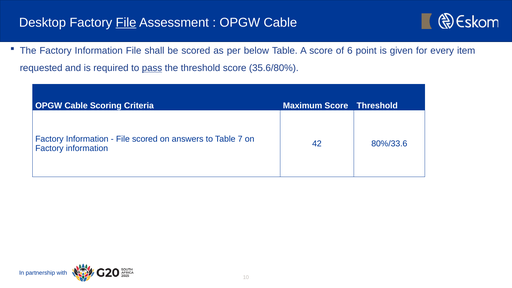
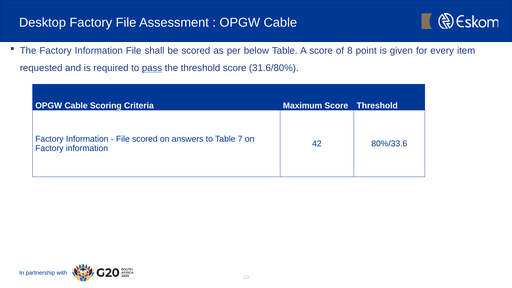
File at (126, 23) underline: present -> none
6: 6 -> 8
35.6/80%: 35.6/80% -> 31.6/80%
